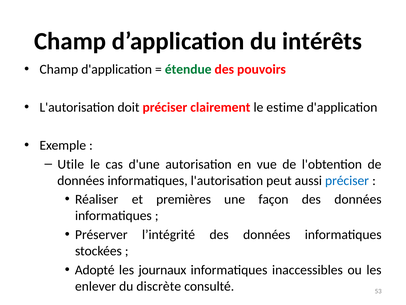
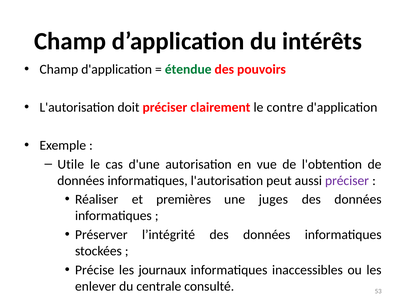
estime: estime -> contre
préciser at (347, 180) colour: blue -> purple
façon: façon -> juges
Adopté: Adopté -> Précise
discrète: discrète -> centrale
